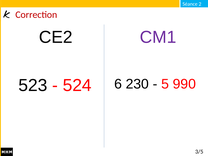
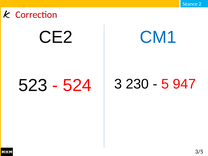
CM1 colour: purple -> blue
6: 6 -> 3
990: 990 -> 947
